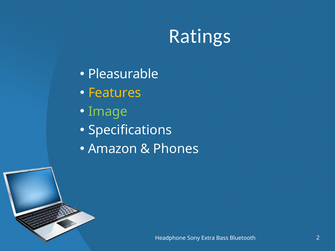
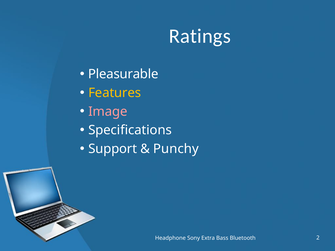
Image colour: light green -> pink
Amazon: Amazon -> Support
Phones: Phones -> Punchy
